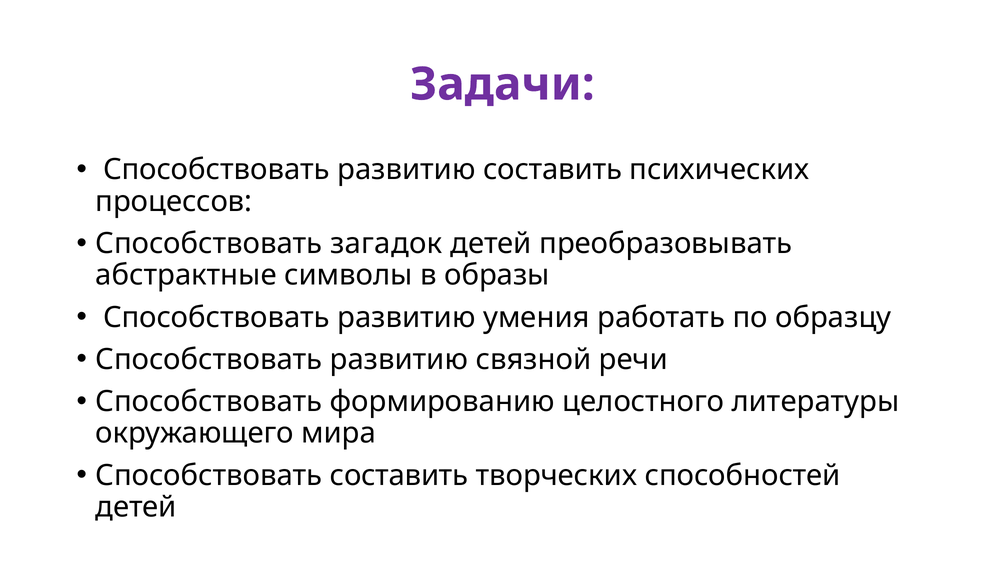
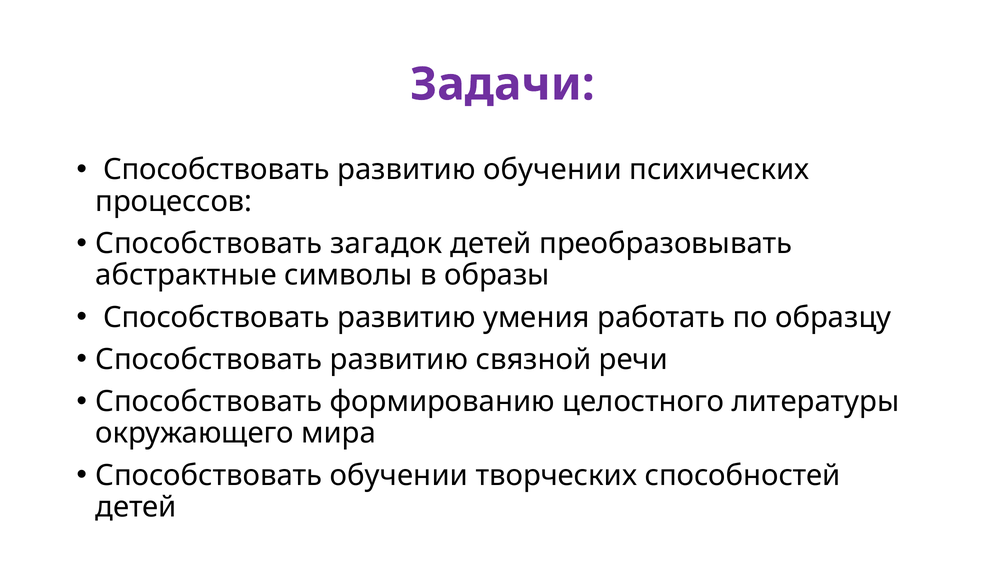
развитию составить: составить -> обучении
Способствовать составить: составить -> обучении
